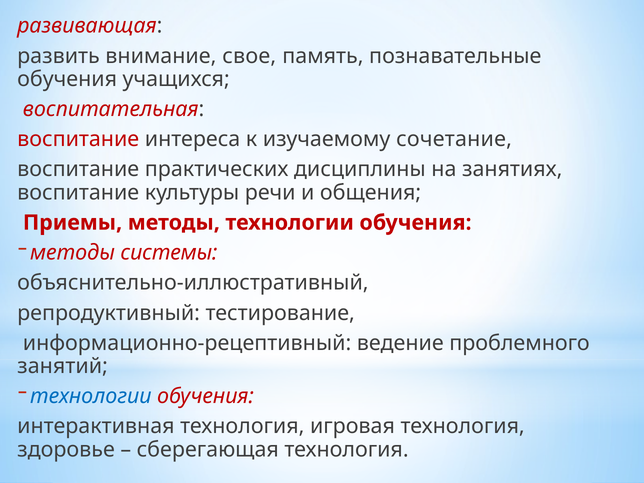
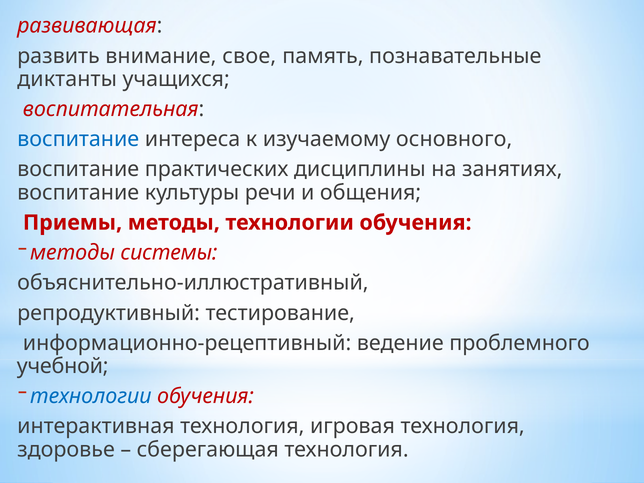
обучения at (67, 79): обучения -> диктанты
воспитание at (78, 139) colour: red -> blue
сочетание: сочетание -> основного
занятий: занятий -> учебной
